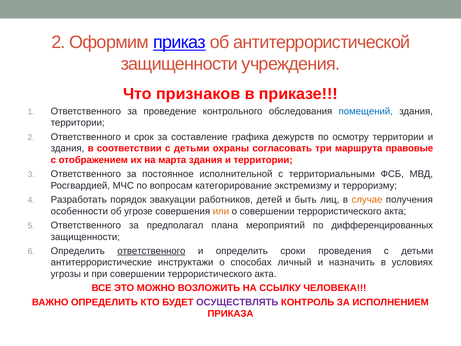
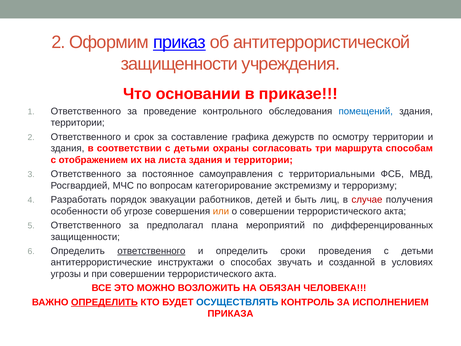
признаков: признаков -> основании
правовые: правовые -> способам
марта: марта -> листа
исполнительной: исполнительной -> самоуправления
случае colour: orange -> red
личный: личный -> звучать
назначить: назначить -> созданной
ССЫЛКУ: ССЫЛКУ -> ОБЯЗАН
ОПРЕДЕЛИТЬ at (104, 302) underline: none -> present
ОСУЩЕСТВЛЯТЬ colour: purple -> blue
